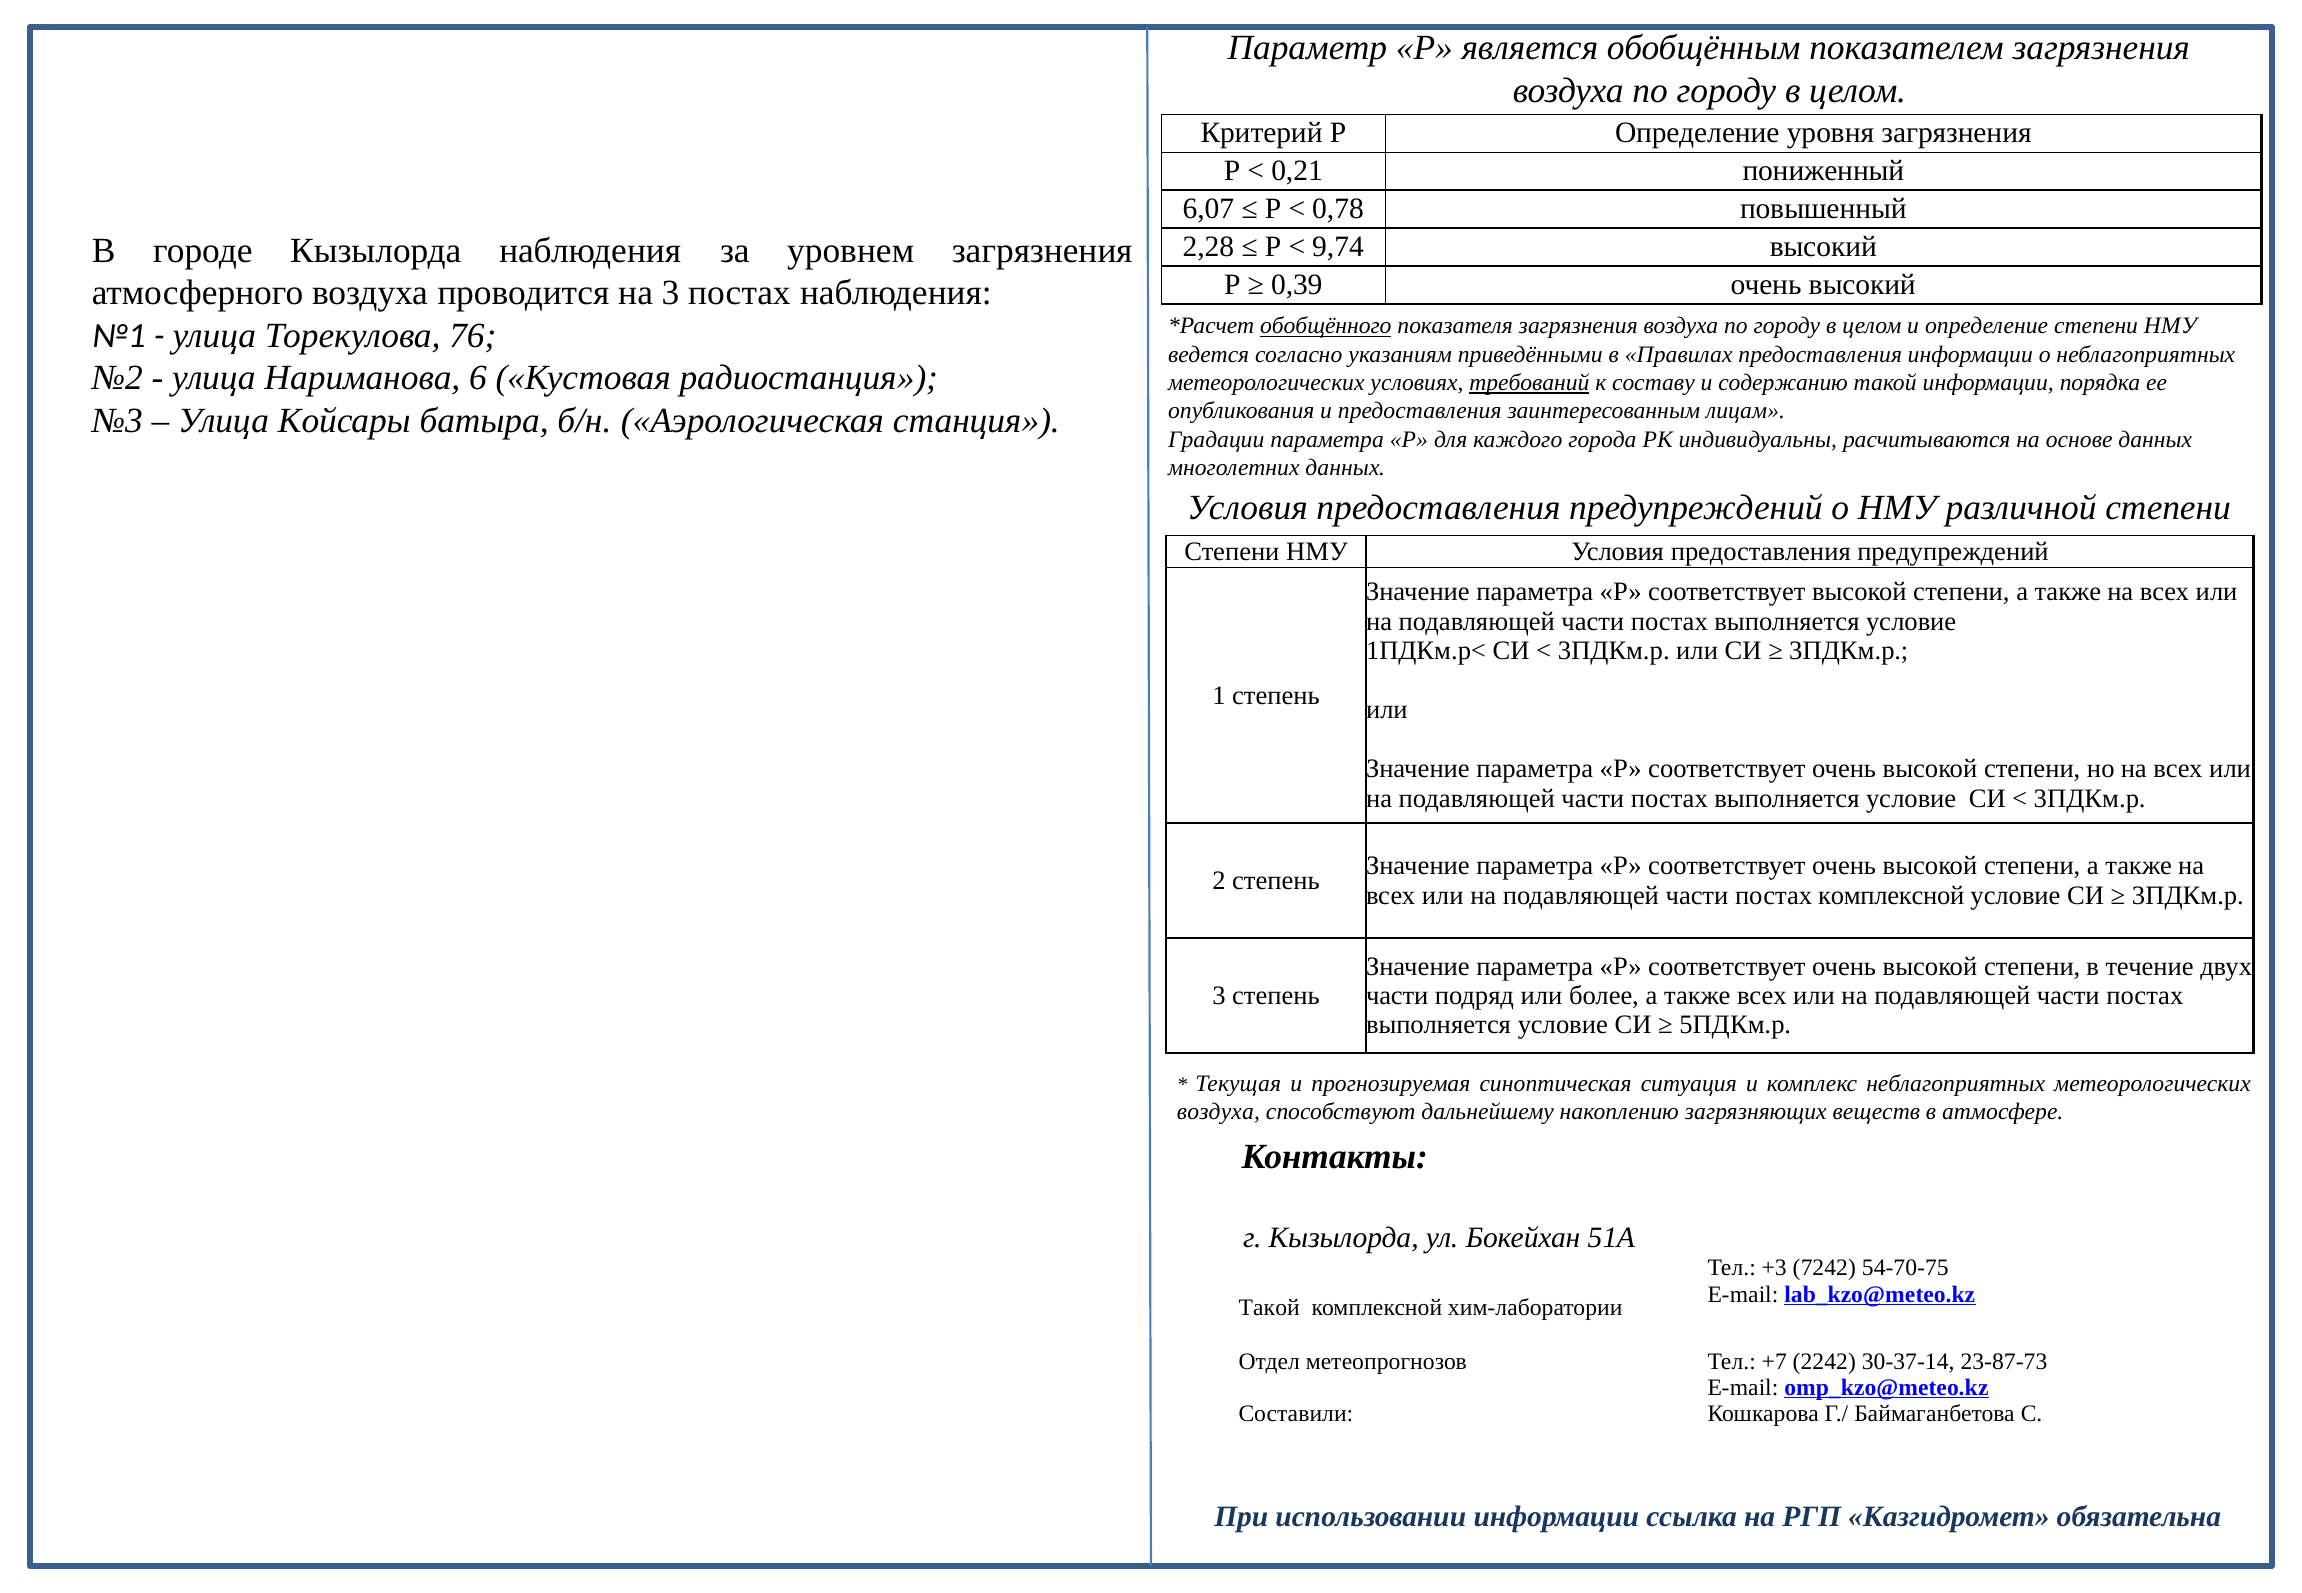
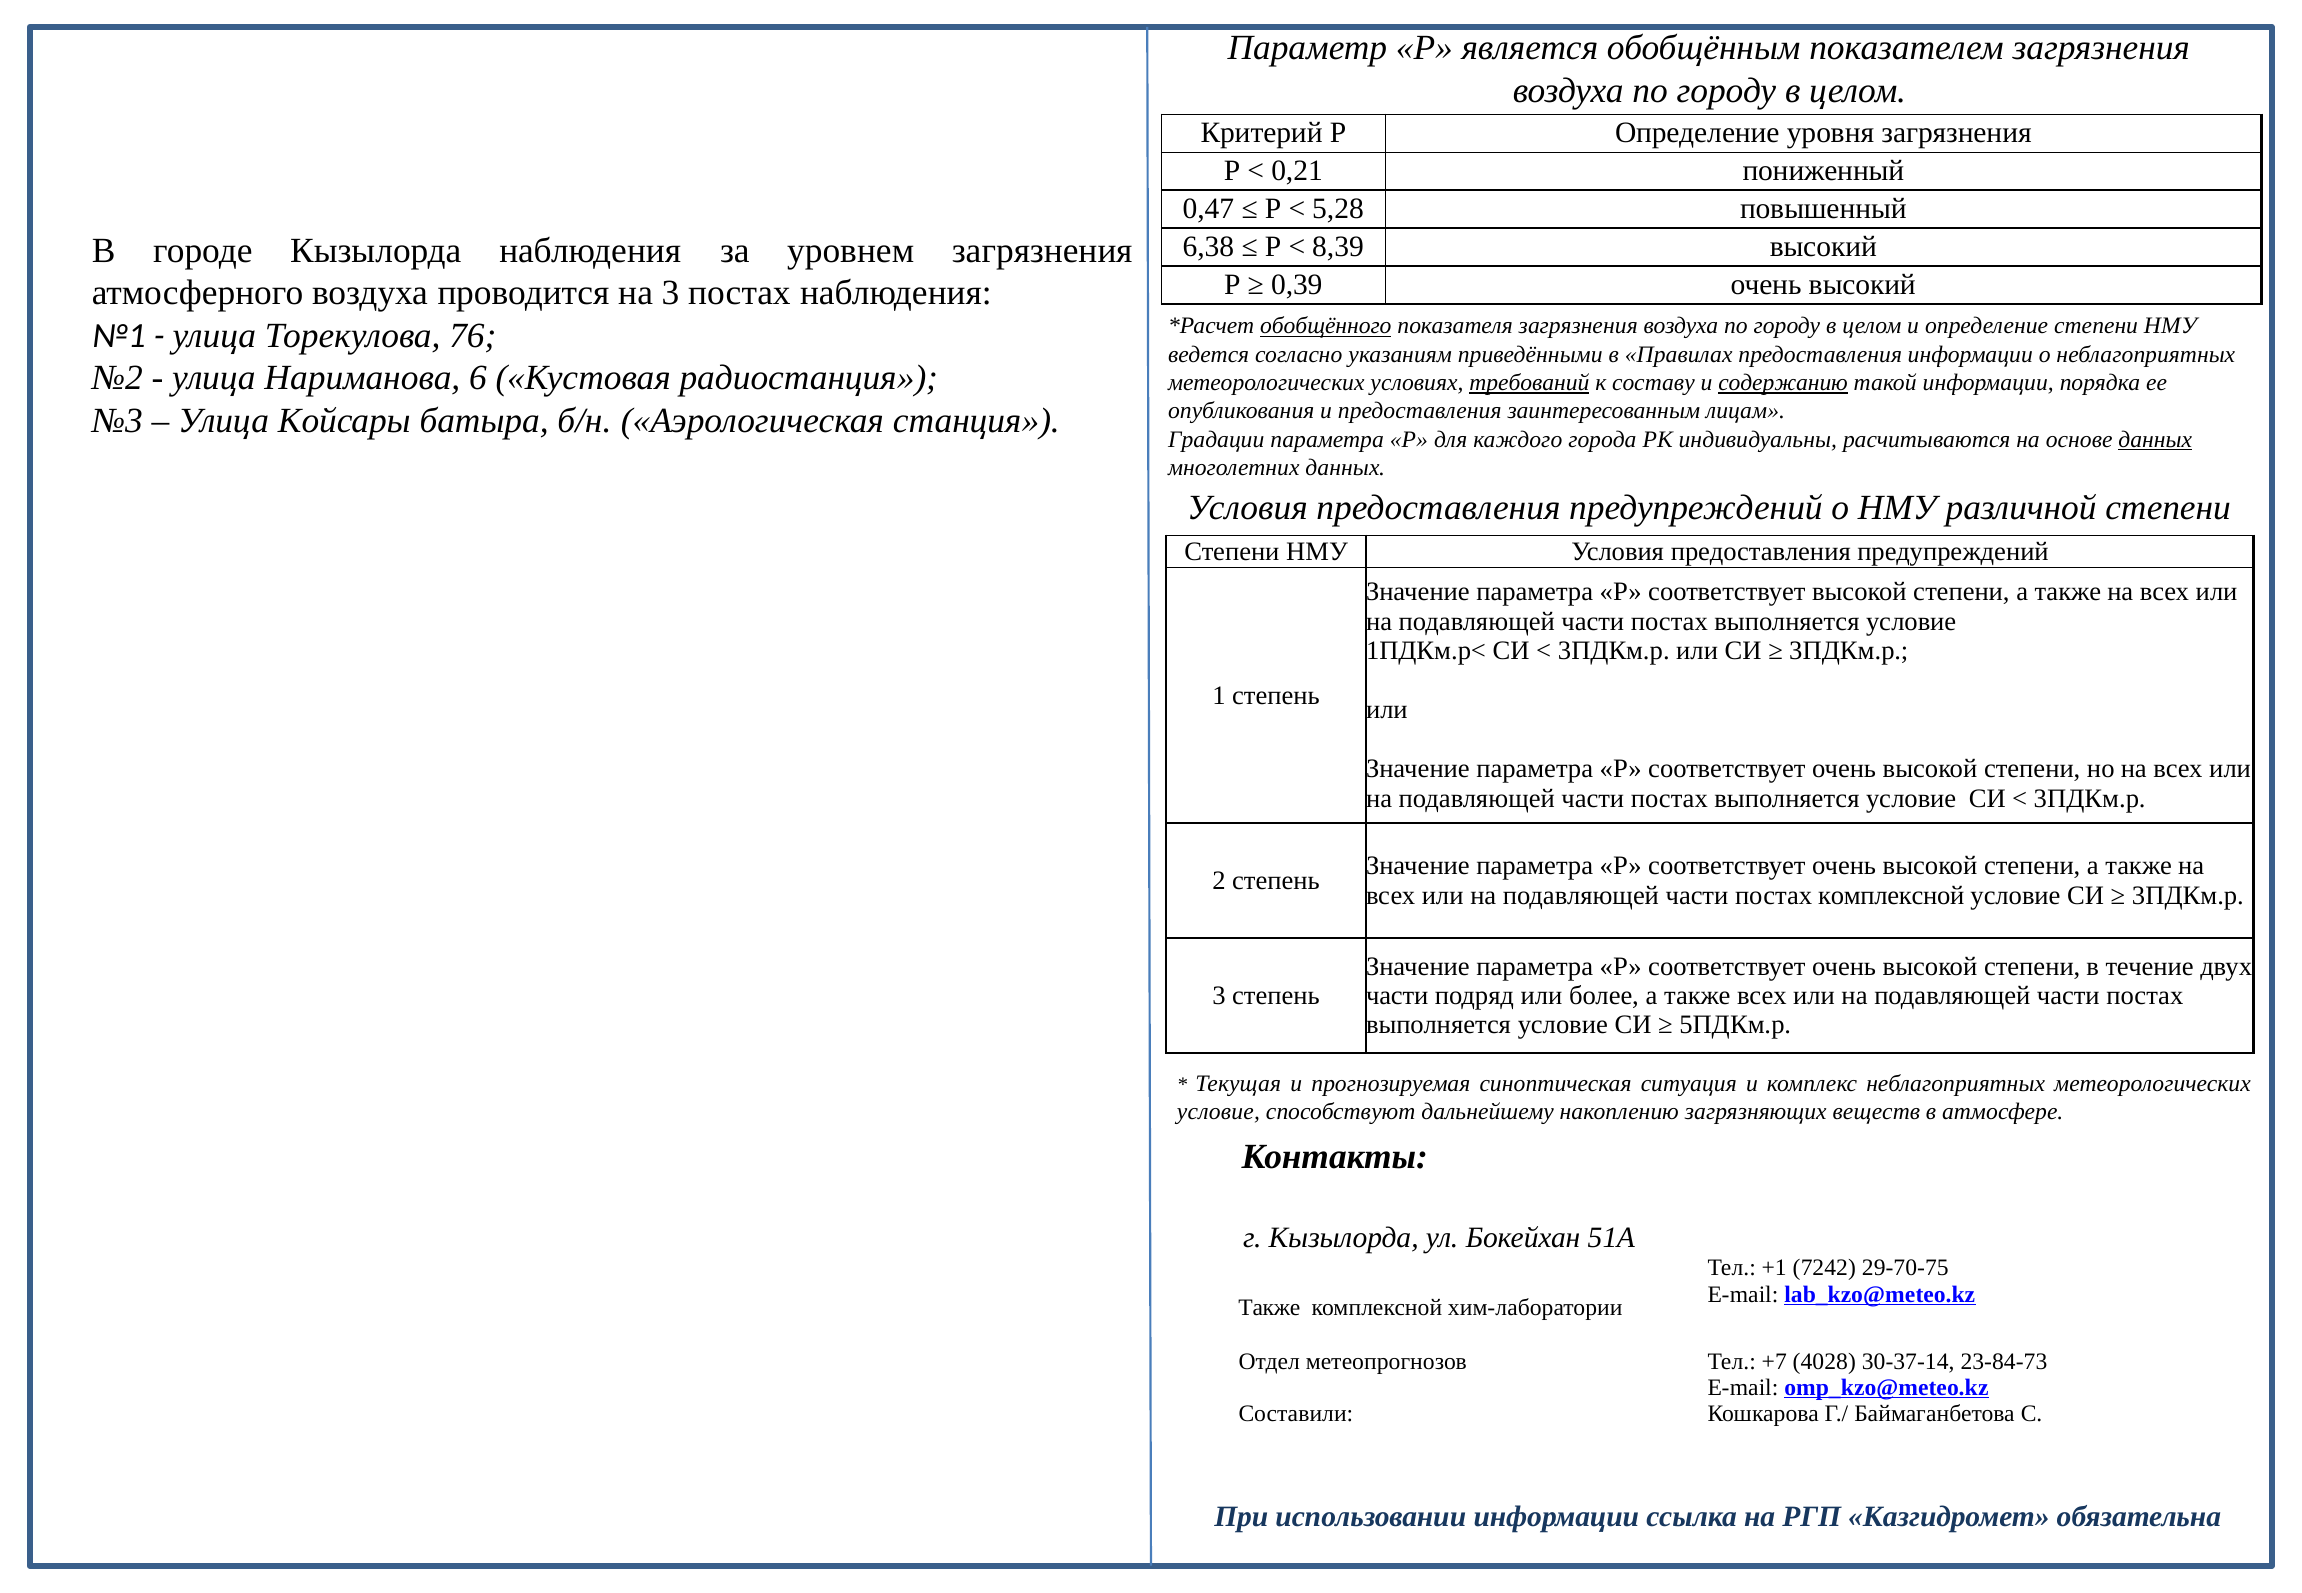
6,07: 6,07 -> 0,47
0,78: 0,78 -> 5,28
2,28: 2,28 -> 6,38
9,74: 9,74 -> 8,39
содержанию underline: none -> present
данных at (2155, 439) underline: none -> present
воздуха at (1218, 1112): воздуха -> условие
+3: +3 -> +1
54-70-75: 54-70-75 -> 29-70-75
Такой at (1269, 1308): Такой -> Также
2242: 2242 -> 4028
23-87-73: 23-87-73 -> 23-84-73
